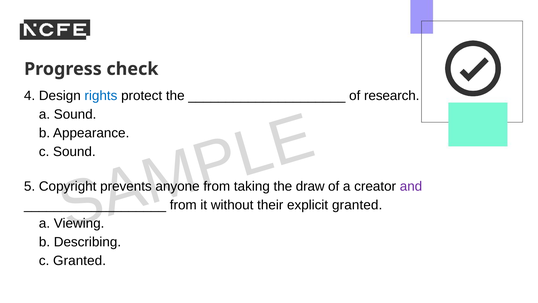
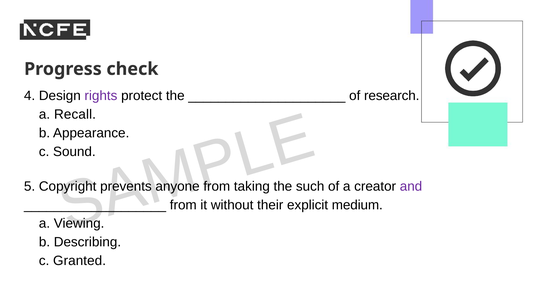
rights colour: blue -> purple
a Sound: Sound -> Recall
draw: draw -> such
explicit granted: granted -> medium
